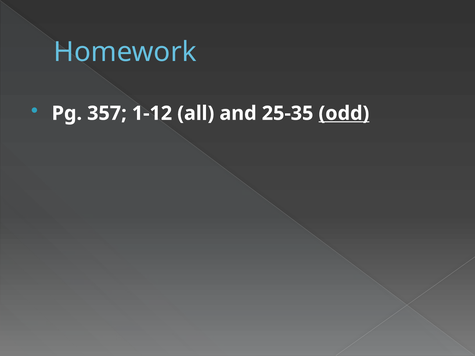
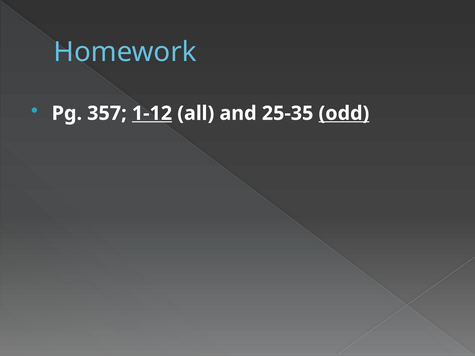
1-12 underline: none -> present
